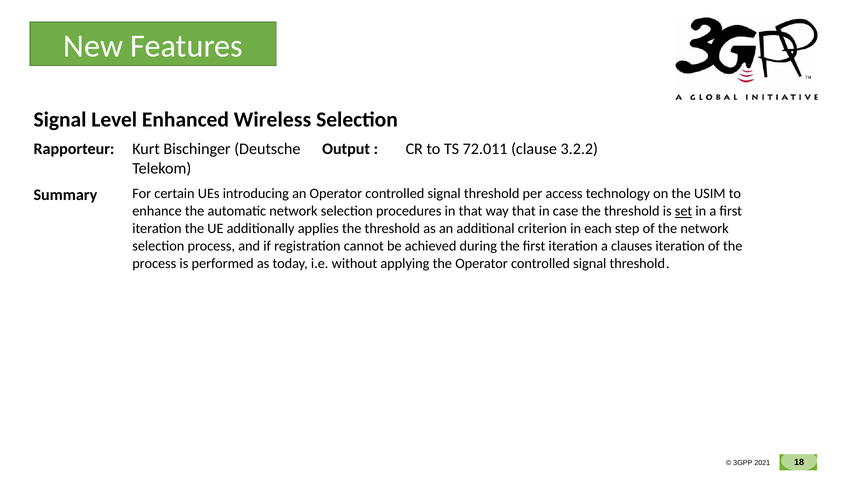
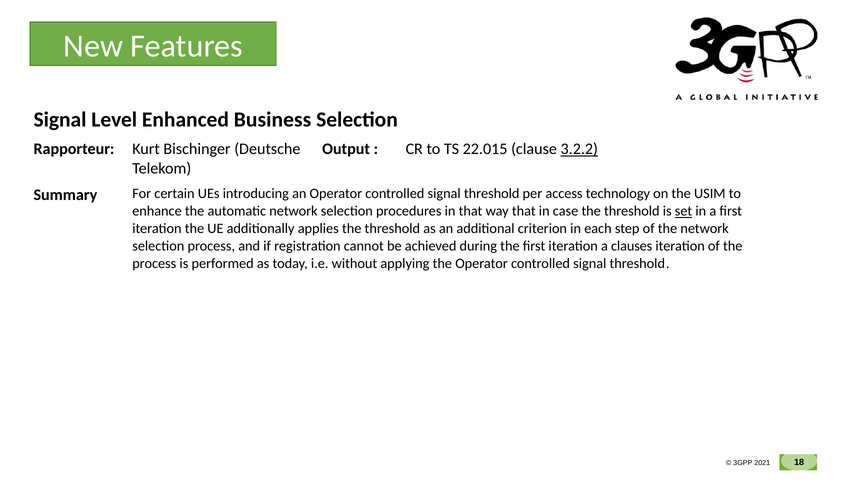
Wireless: Wireless -> Business
72.011: 72.011 -> 22.015
3.2.2 underline: none -> present
